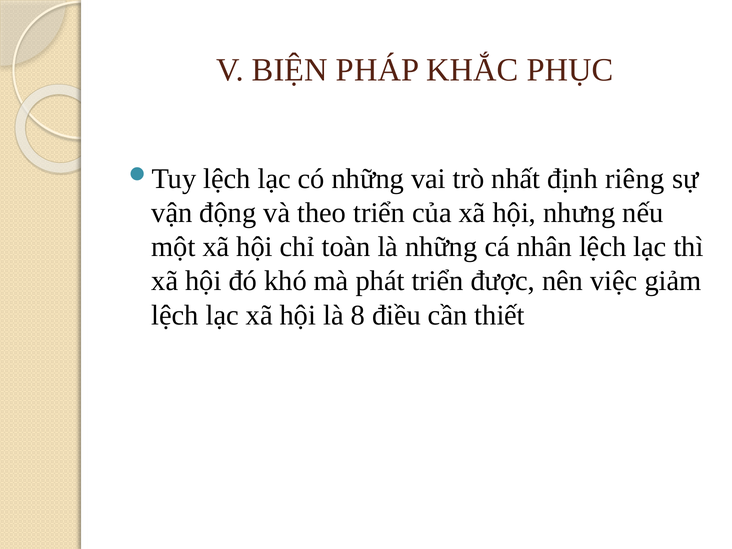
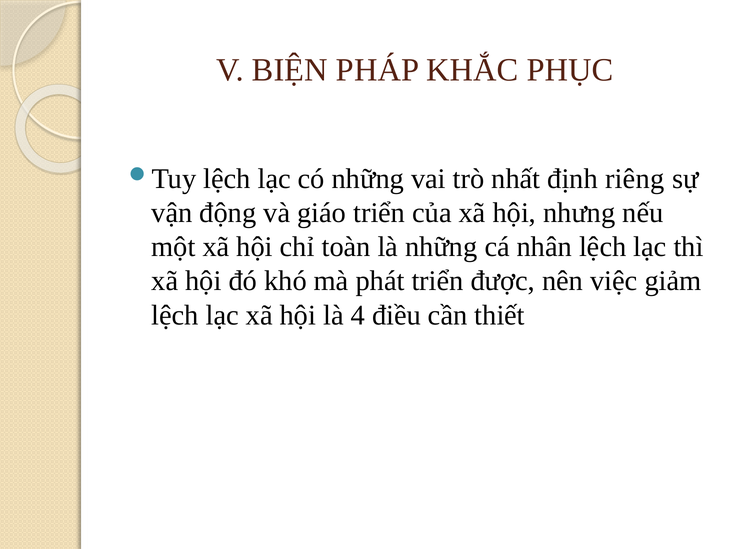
theo: theo -> giáo
8: 8 -> 4
